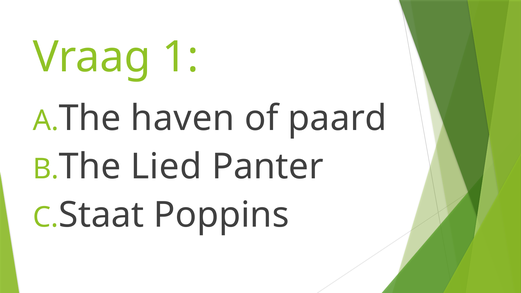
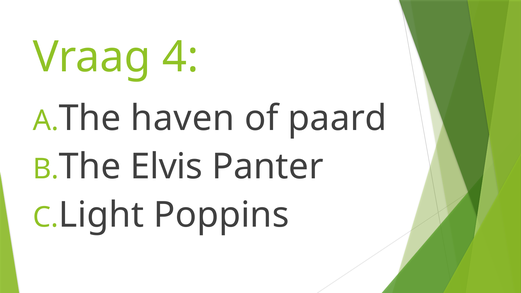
1: 1 -> 4
Lied: Lied -> Elvis
Staat: Staat -> Light
